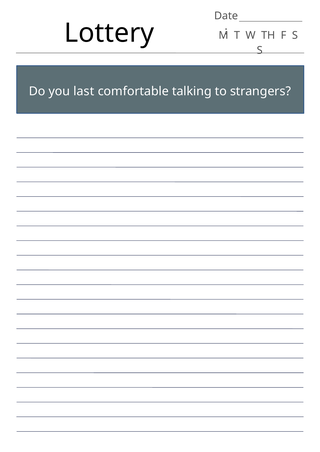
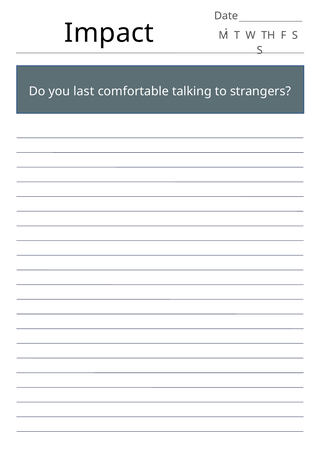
Lottery: Lottery -> Impact
